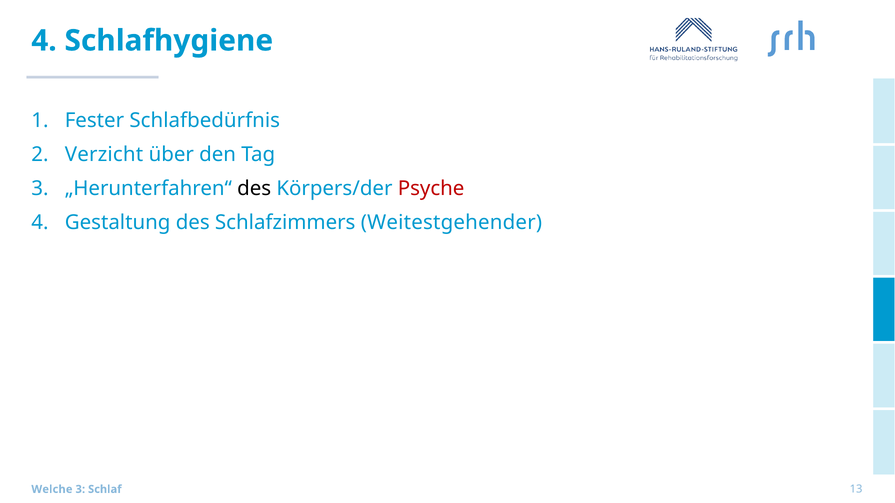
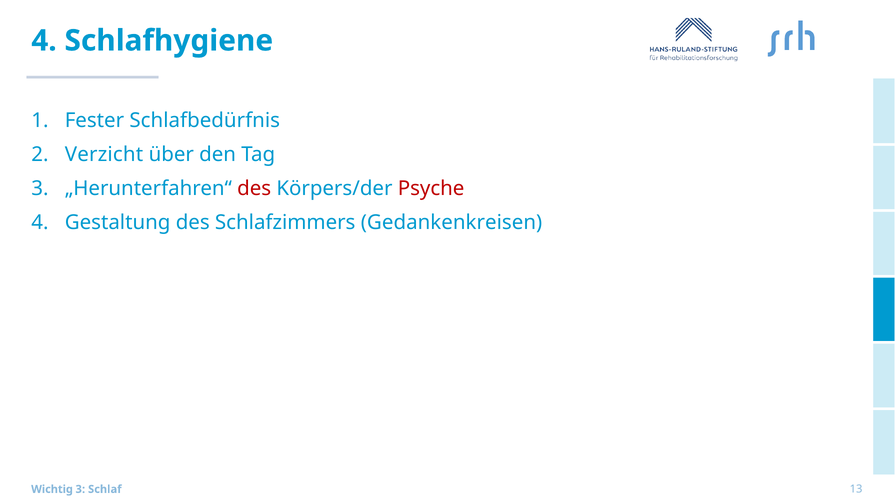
des at (254, 189) colour: black -> red
Weitestgehender: Weitestgehender -> Gedankenkreisen
Welche: Welche -> Wichtig
